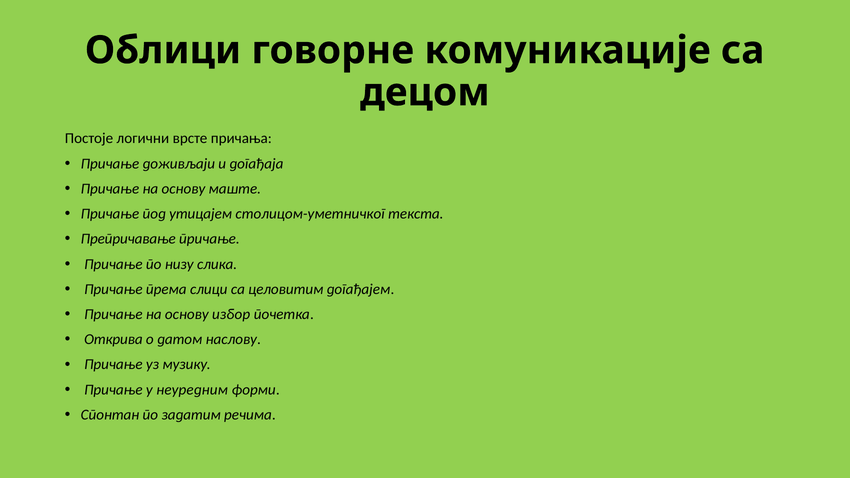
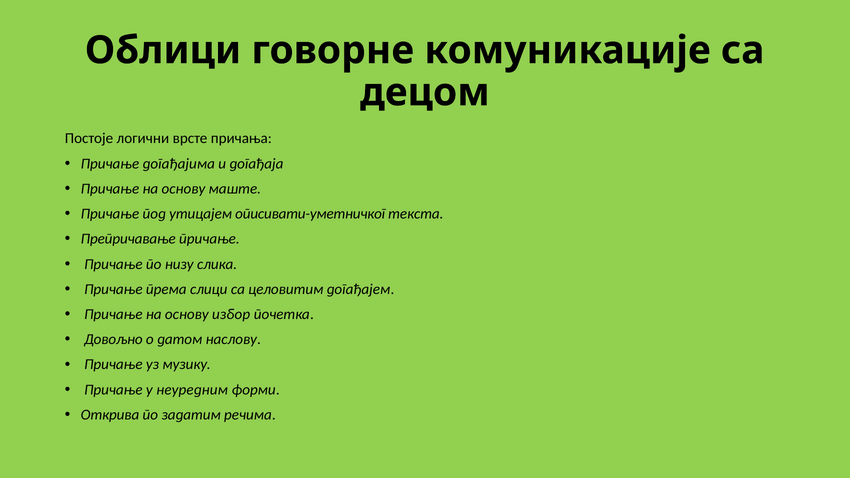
доживљаји: доживљаји -> догађајима
столицом-уметничког: столицом-уметничког -> описивати-уметничког
Открива: Открива -> Довољно
Спонтан: Спонтан -> Открива
